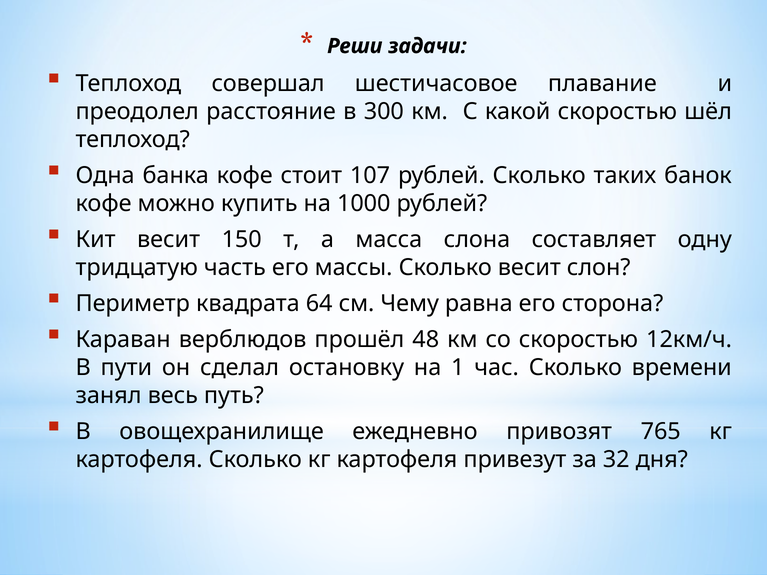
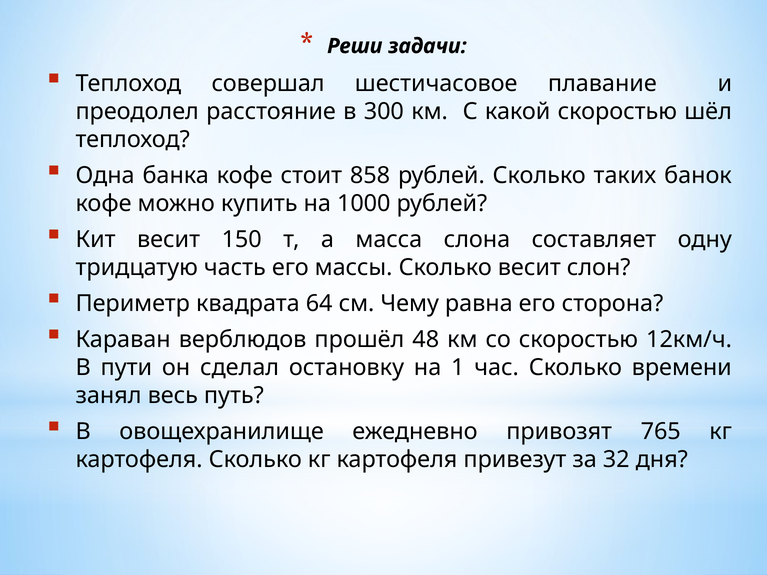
107: 107 -> 858
